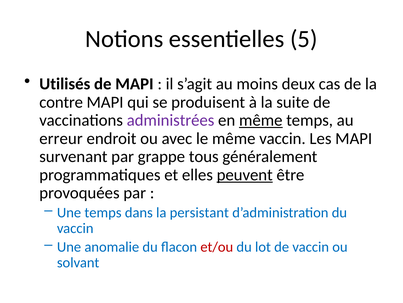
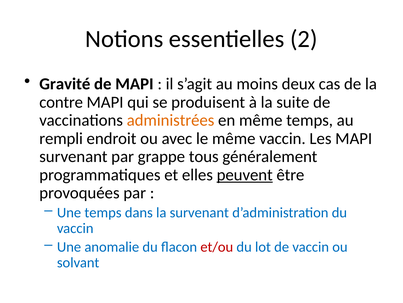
5: 5 -> 2
Utilisés: Utilisés -> Gravité
administrées colour: purple -> orange
même at (261, 120) underline: present -> none
erreur: erreur -> rempli
la persistant: persistant -> survenant
